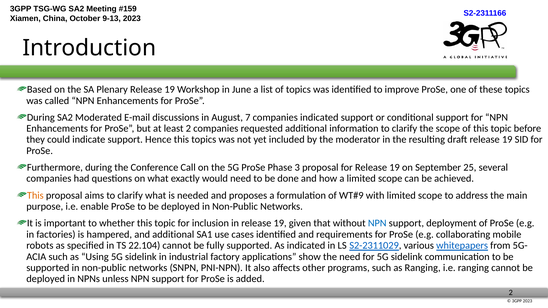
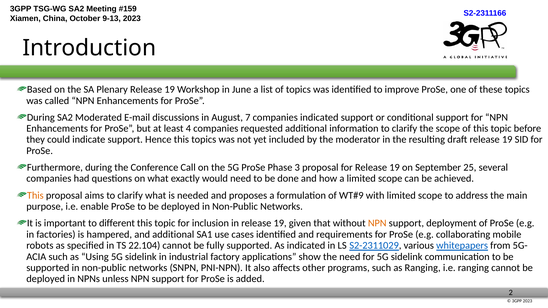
least 2: 2 -> 4
whether: whether -> different
NPN at (377, 223) colour: blue -> orange
